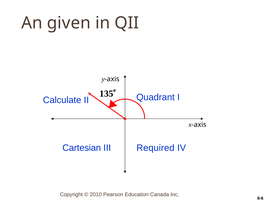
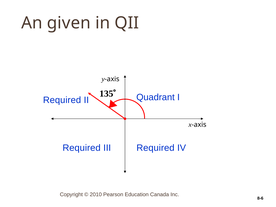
Calculate at (62, 100): Calculate -> Required
Cartesian at (82, 148): Cartesian -> Required
